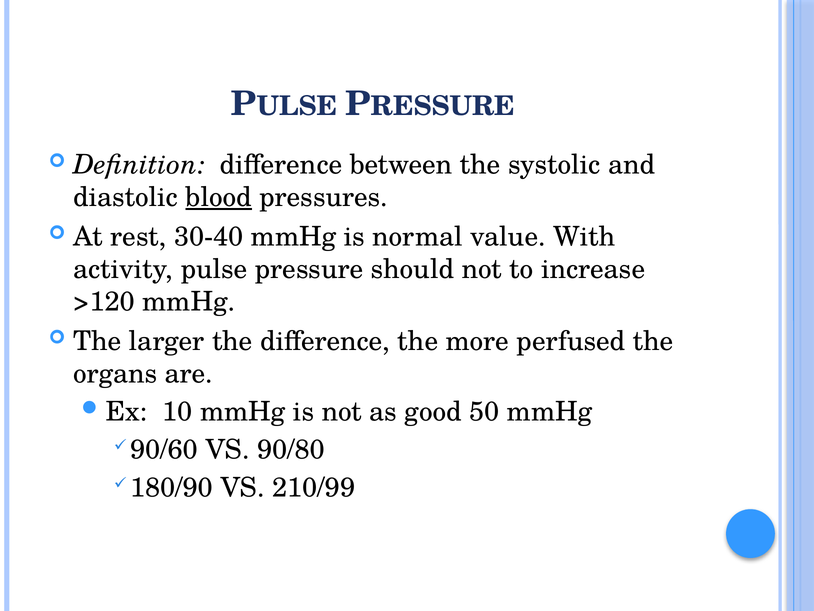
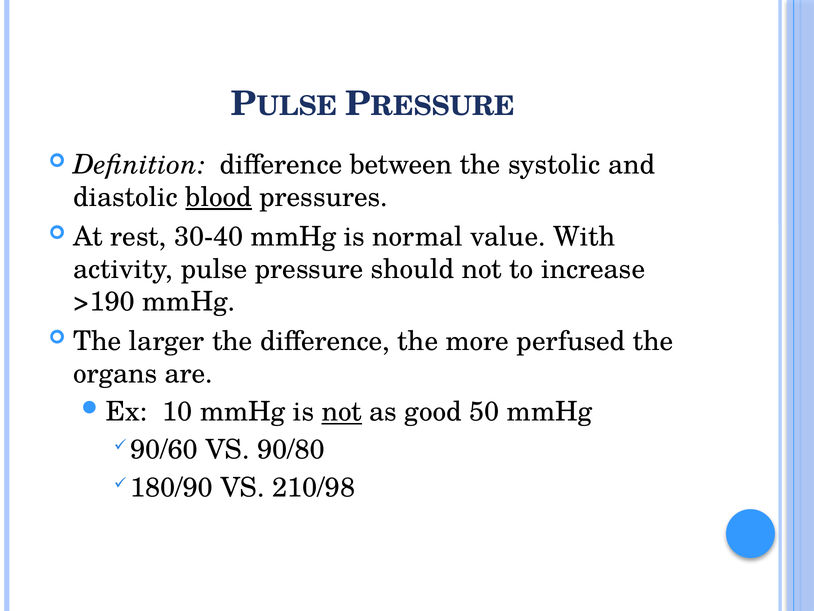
>120: >120 -> >190
not at (342, 412) underline: none -> present
210/99: 210/99 -> 210/98
